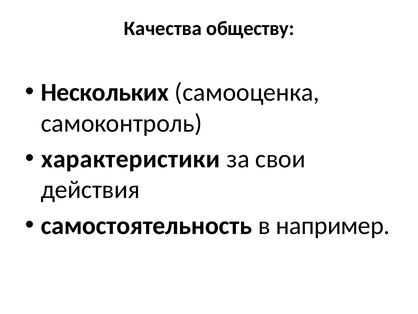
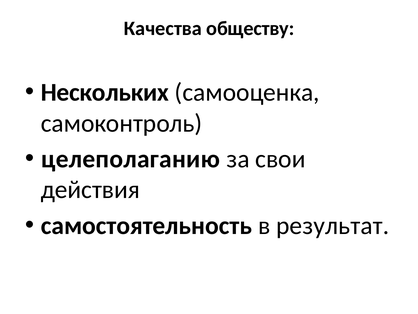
характеристики: характеристики -> целеполаганию
например: например -> результат
